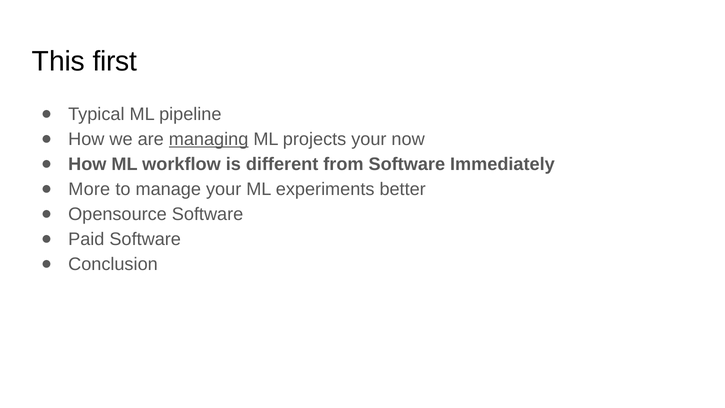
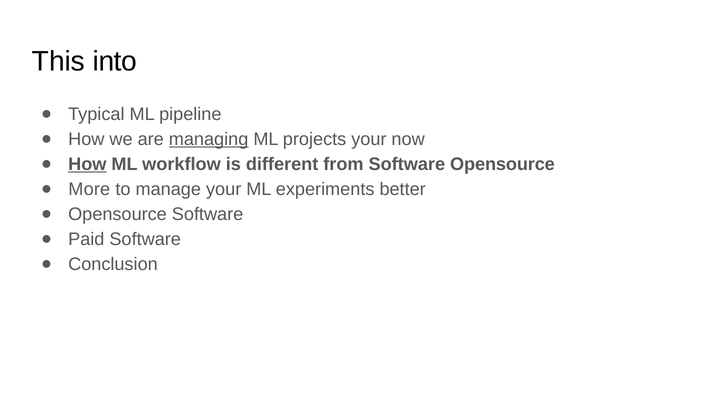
first: first -> into
How at (87, 164) underline: none -> present
Software Immediately: Immediately -> Opensource
